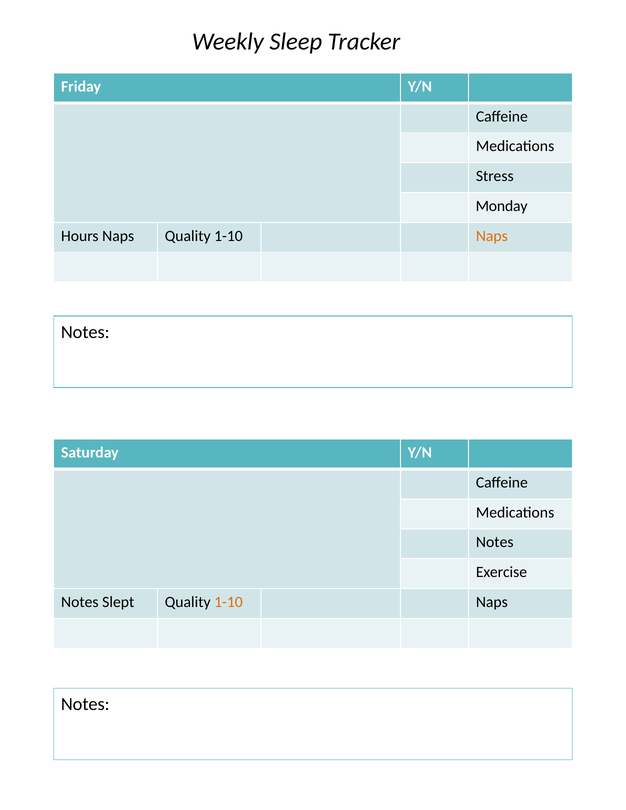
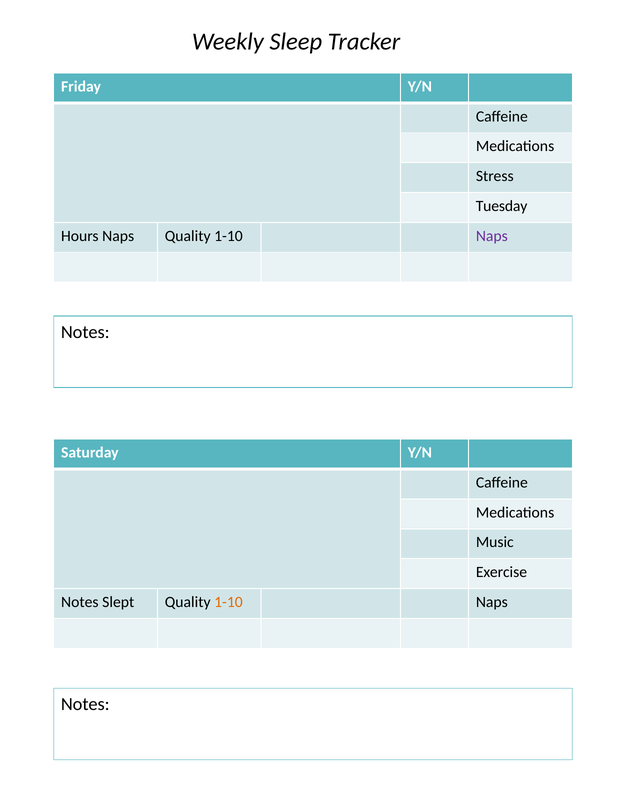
Monday: Monday -> Tuesday
Naps at (492, 236) colour: orange -> purple
Notes at (495, 542): Notes -> Music
